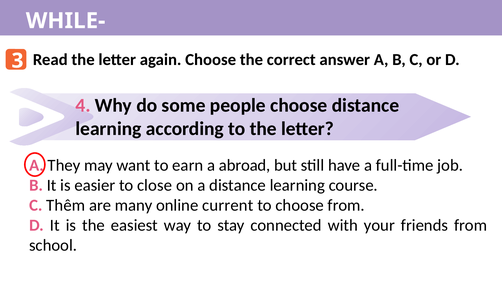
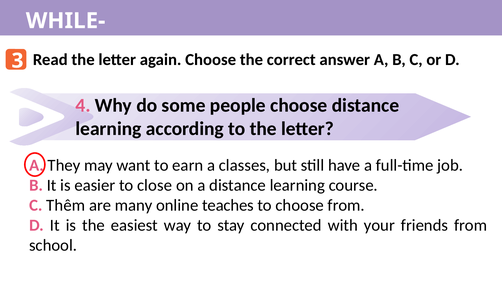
abroad: abroad -> classes
current: current -> teaches
